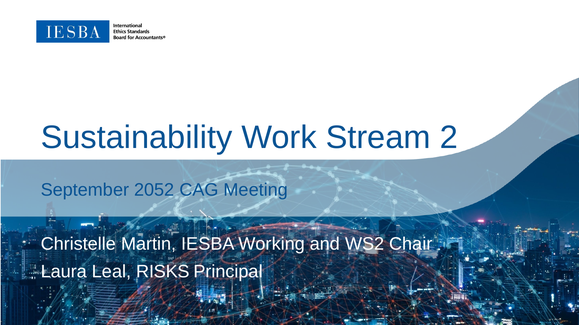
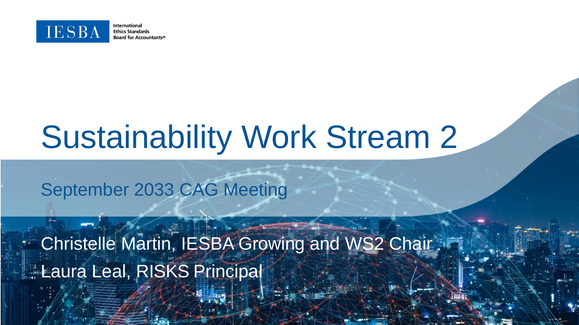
2052: 2052 -> 2033
Working: Working -> Growing
